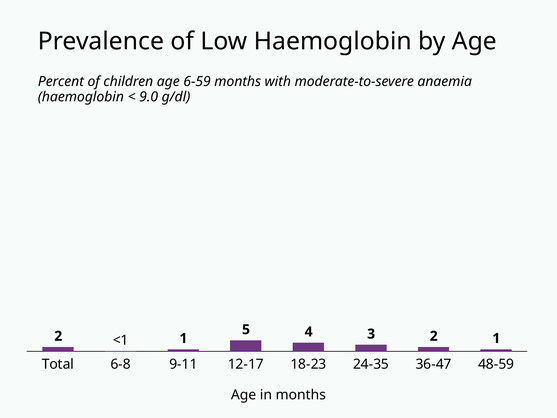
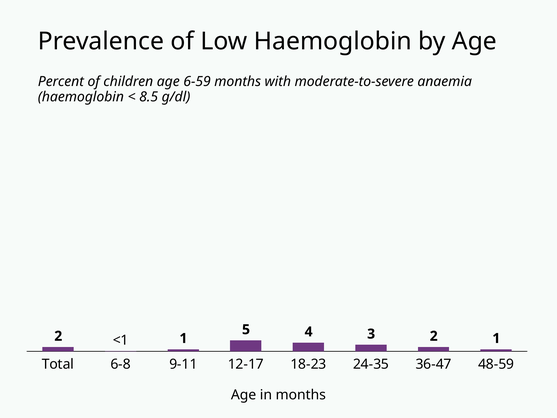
9.0: 9.0 -> 8.5
